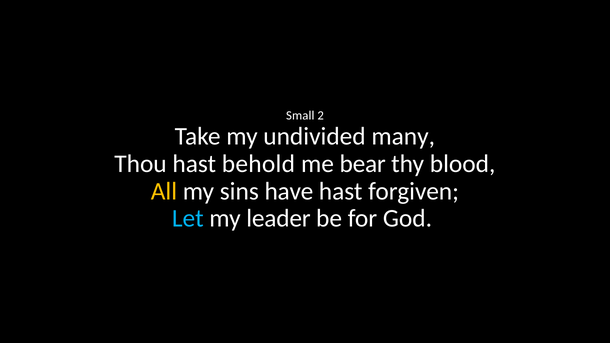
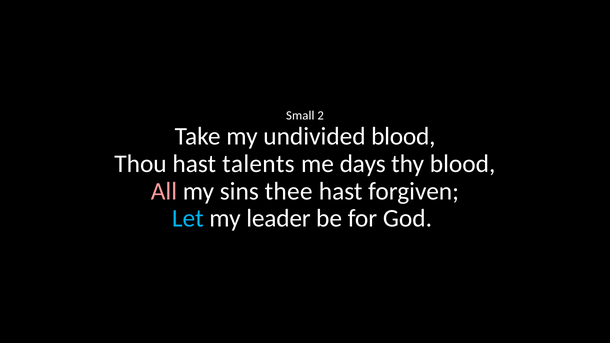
undivided many: many -> blood
behold: behold -> talents
bear: bear -> days
All colour: yellow -> pink
have: have -> thee
